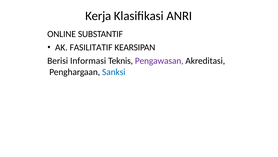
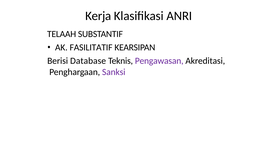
ONLINE: ONLINE -> TELAAH
Informasi: Informasi -> Database
Sanksi colour: blue -> purple
